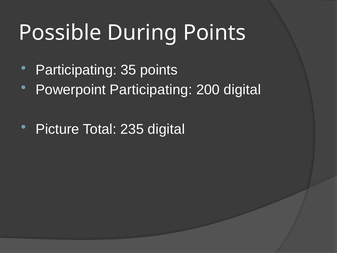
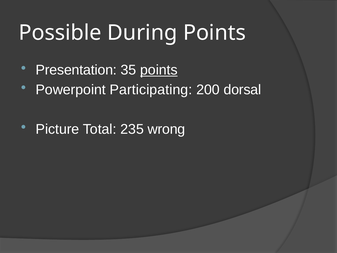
Participating at (76, 70): Participating -> Presentation
points at (159, 70) underline: none -> present
200 digital: digital -> dorsal
235 digital: digital -> wrong
